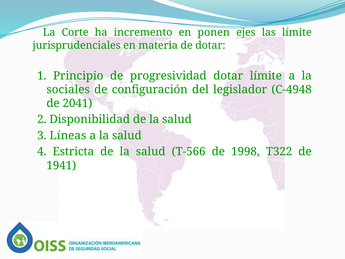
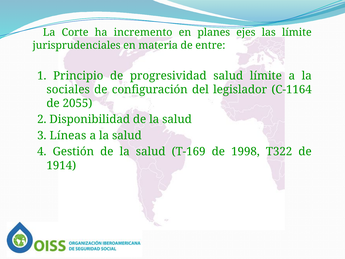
ponen: ponen -> planes
de dotar: dotar -> entre
progresividad dotar: dotar -> salud
C-4948: C-4948 -> C-1164
2041: 2041 -> 2055
Estricta: Estricta -> Gestión
T-566: T-566 -> T-169
1941: 1941 -> 1914
